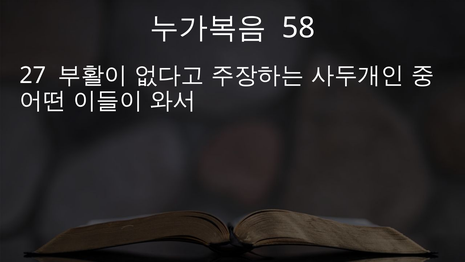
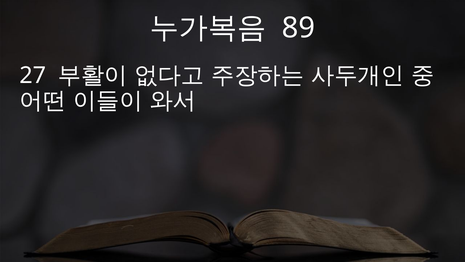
58: 58 -> 89
